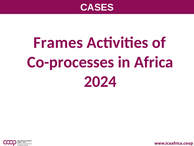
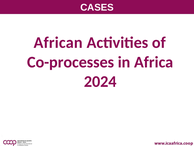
Frames: Frames -> African
